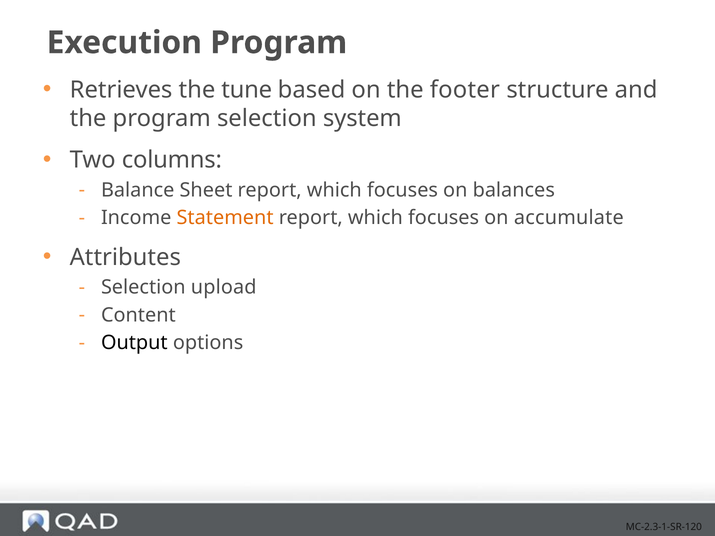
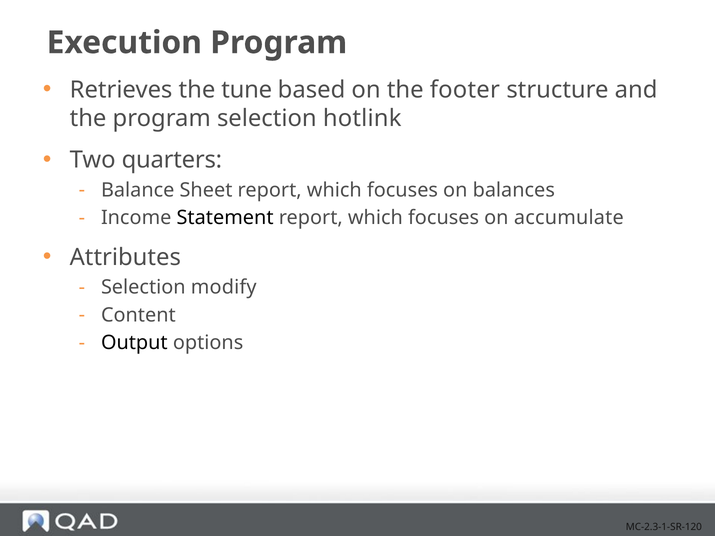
system: system -> hotlink
columns: columns -> quarters
Statement colour: orange -> black
upload: upload -> modify
